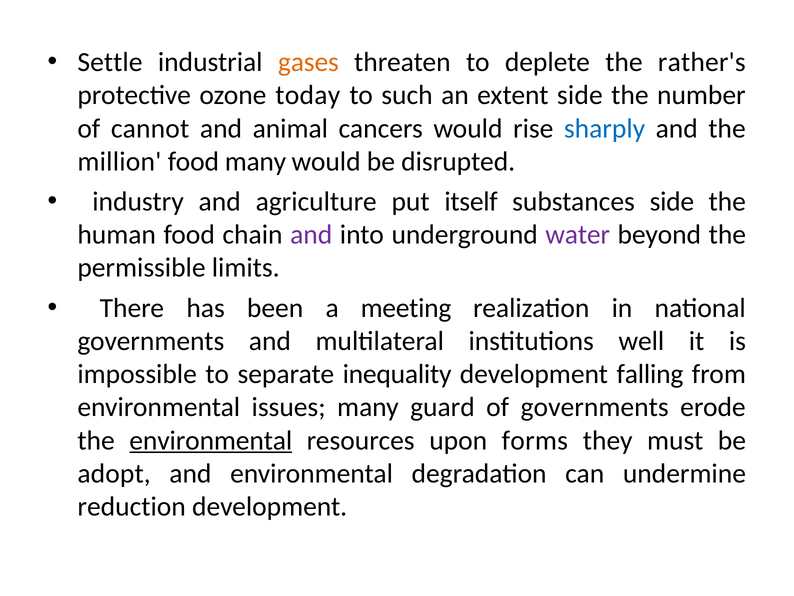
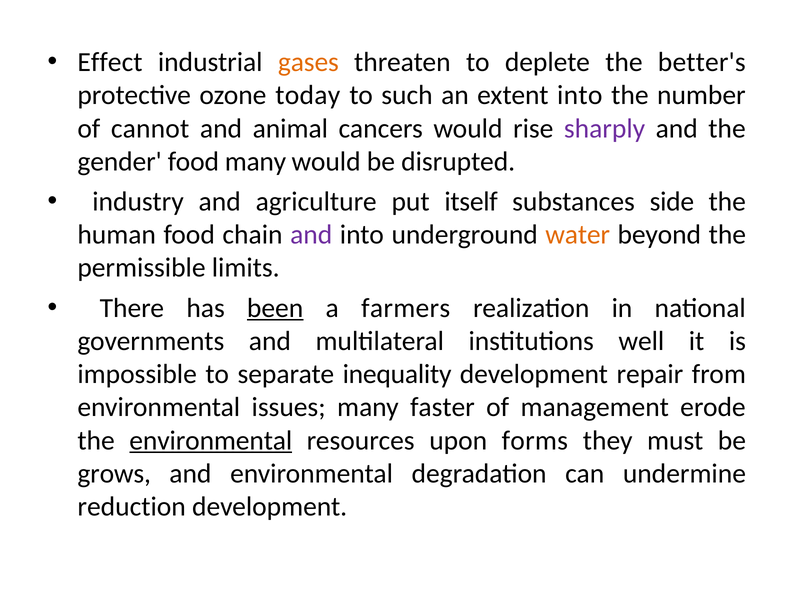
Settle: Settle -> Effect
rather's: rather's -> better's
extent side: side -> into
sharply colour: blue -> purple
million: million -> gender
water colour: purple -> orange
been underline: none -> present
meeting: meeting -> farmers
falling: falling -> repair
guard: guard -> faster
of governments: governments -> management
adopt: adopt -> grows
